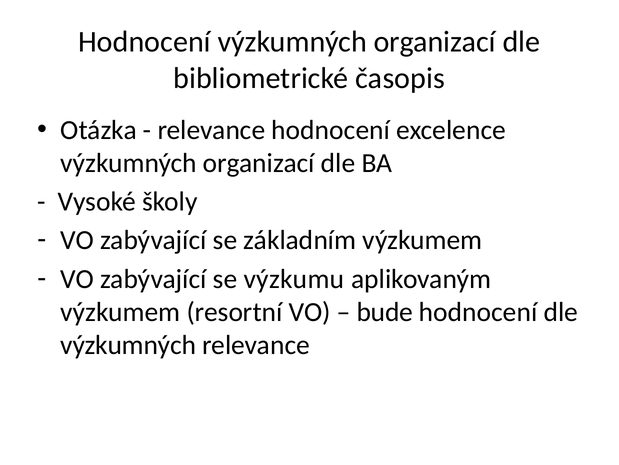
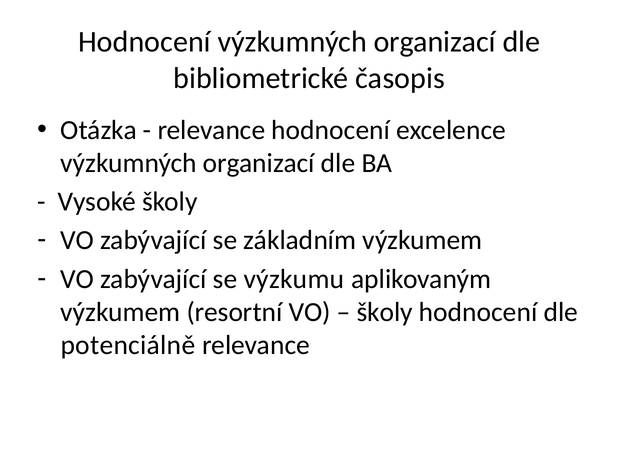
bude at (385, 311): bude -> školy
výzkumných at (128, 345): výzkumných -> potenciálně
